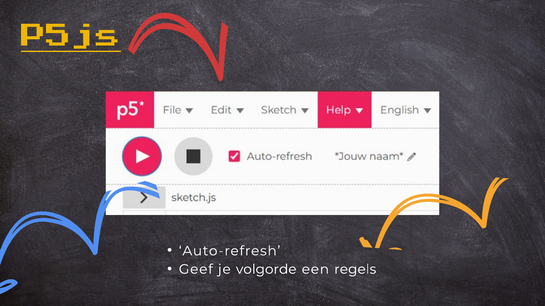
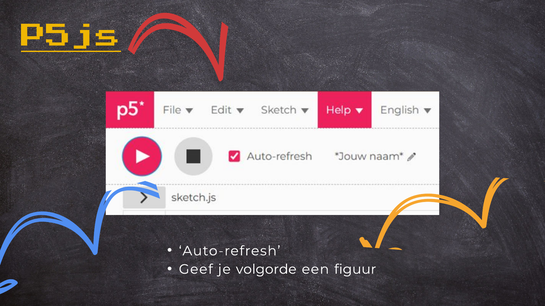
regels: regels -> figuur
